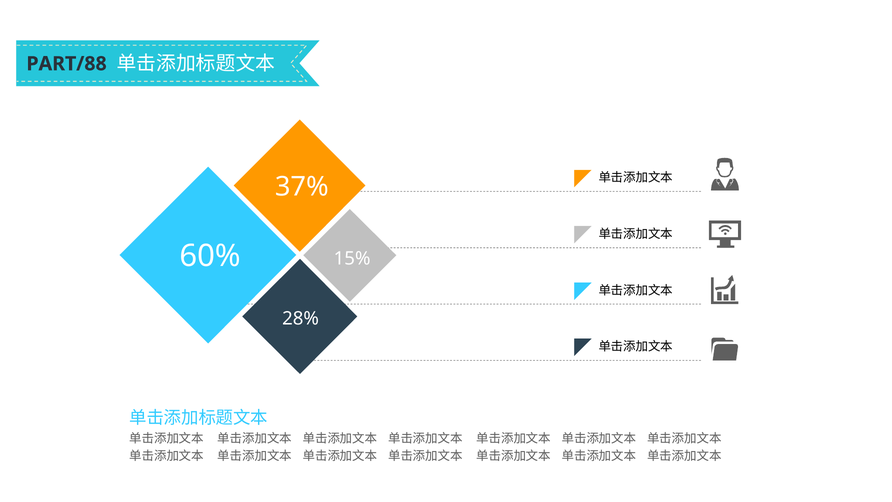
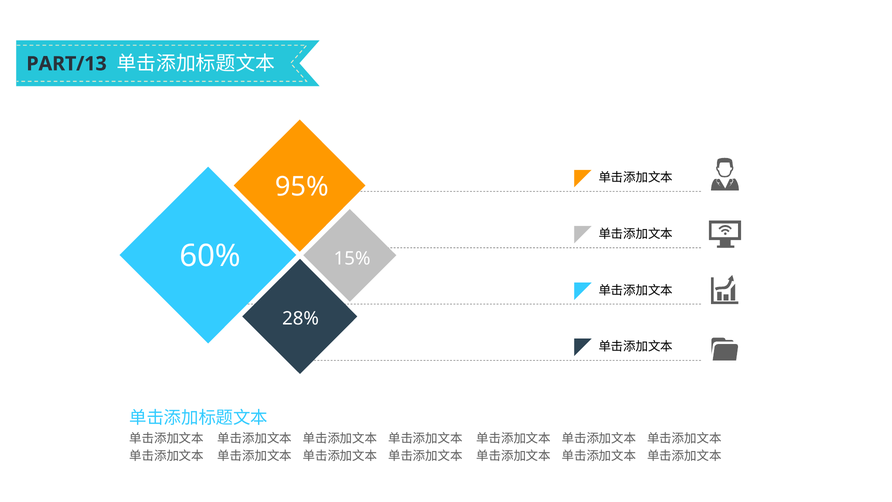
PART/88: PART/88 -> PART/13
37%: 37% -> 95%
